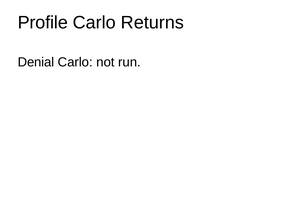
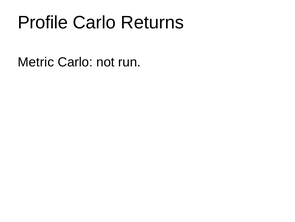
Denial: Denial -> Metric
